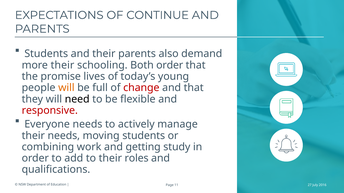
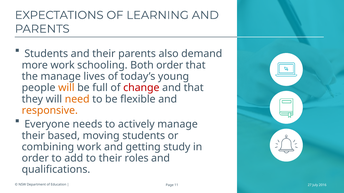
CONTINUE: CONTINUE -> LEARNING
more their: their -> work
the promise: promise -> manage
need colour: black -> orange
responsive colour: red -> orange
their needs: needs -> based
